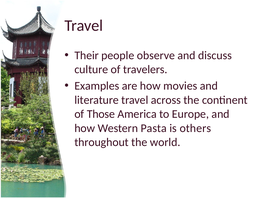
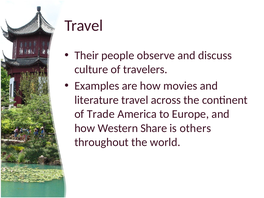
Those: Those -> Trade
Pasta: Pasta -> Share
